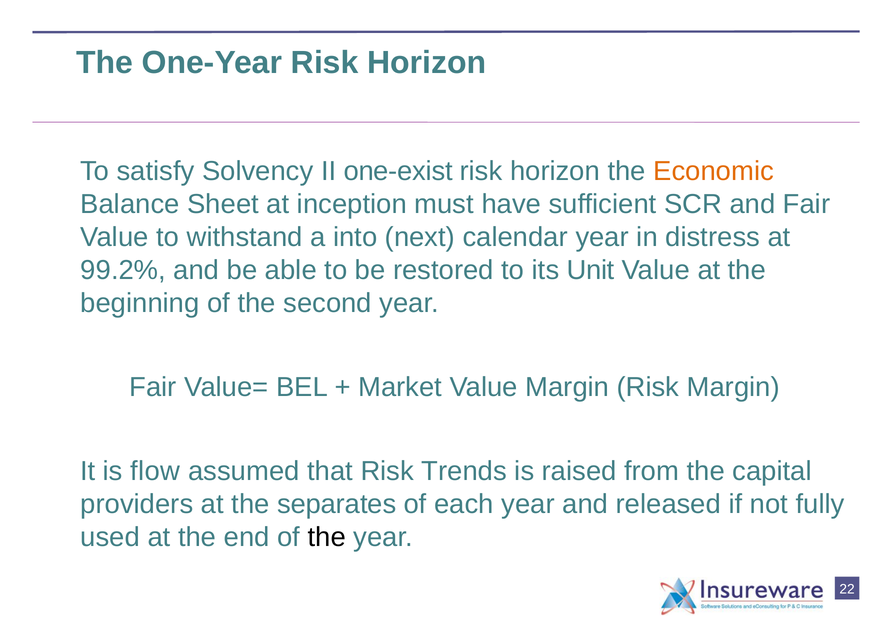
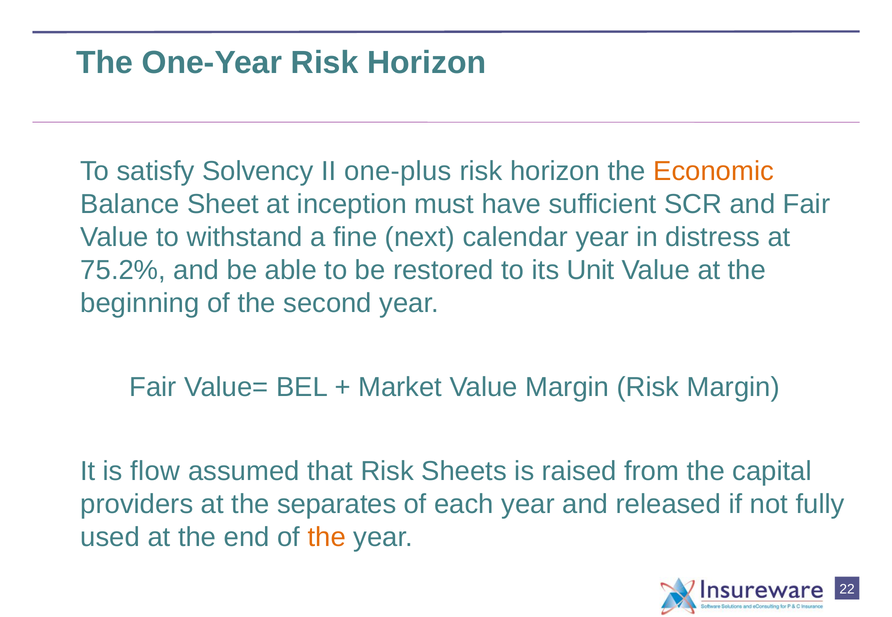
one-exist: one-exist -> one-plus
into: into -> fine
99.2%: 99.2% -> 75.2%
Trends: Trends -> Sheets
the at (327, 537) colour: black -> orange
